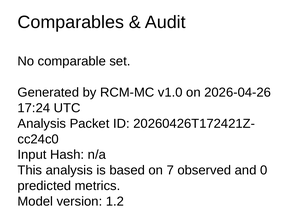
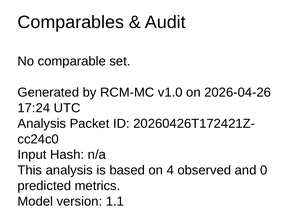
7: 7 -> 4
1.2: 1.2 -> 1.1
